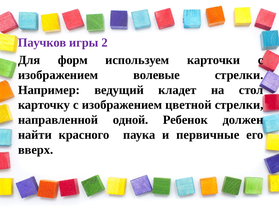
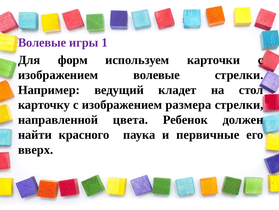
Паучков at (42, 42): Паучков -> Волевые
2: 2 -> 1
цветной: цветной -> размера
одной: одной -> цвета
